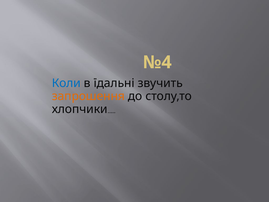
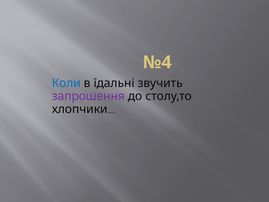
запрошення colour: orange -> purple
